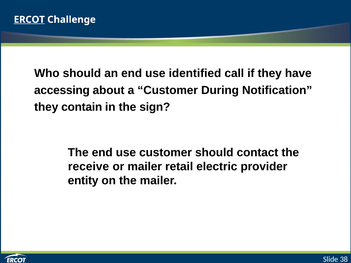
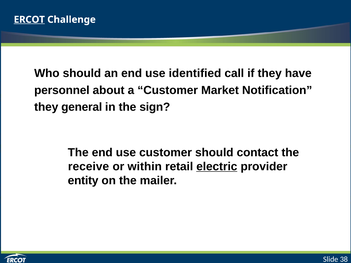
accessing: accessing -> personnel
During: During -> Market
contain: contain -> general
or mailer: mailer -> within
electric underline: none -> present
